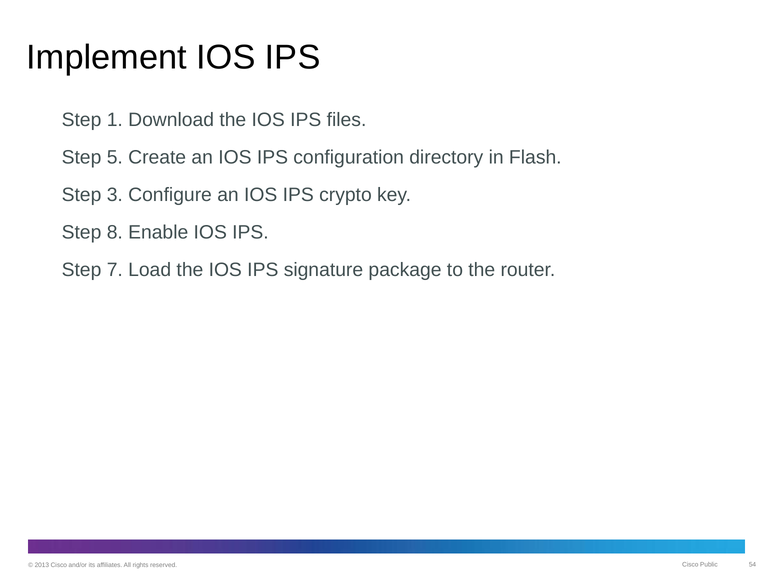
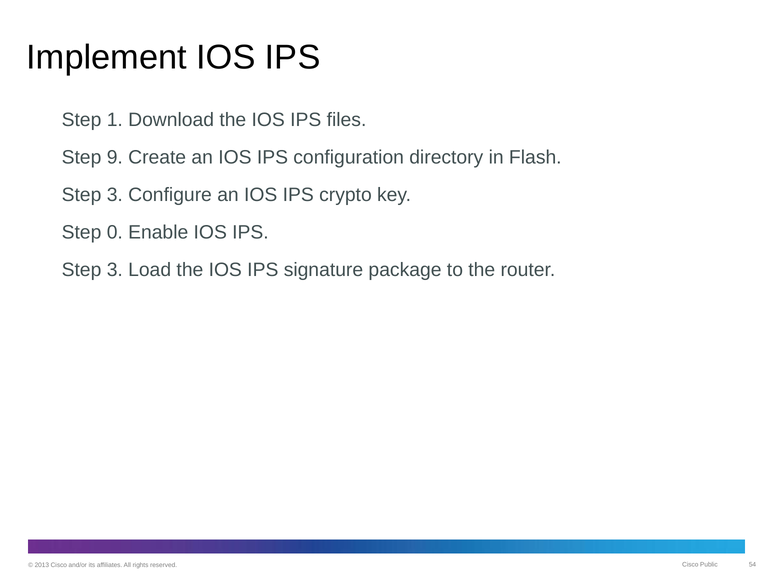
5: 5 -> 9
8: 8 -> 0
7 at (115, 270): 7 -> 3
